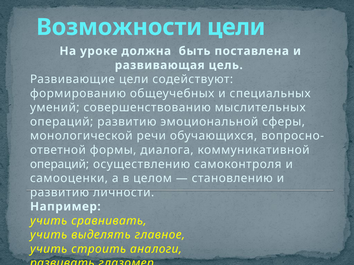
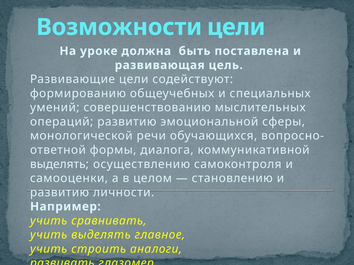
операций at (60, 164): операций -> выделять
